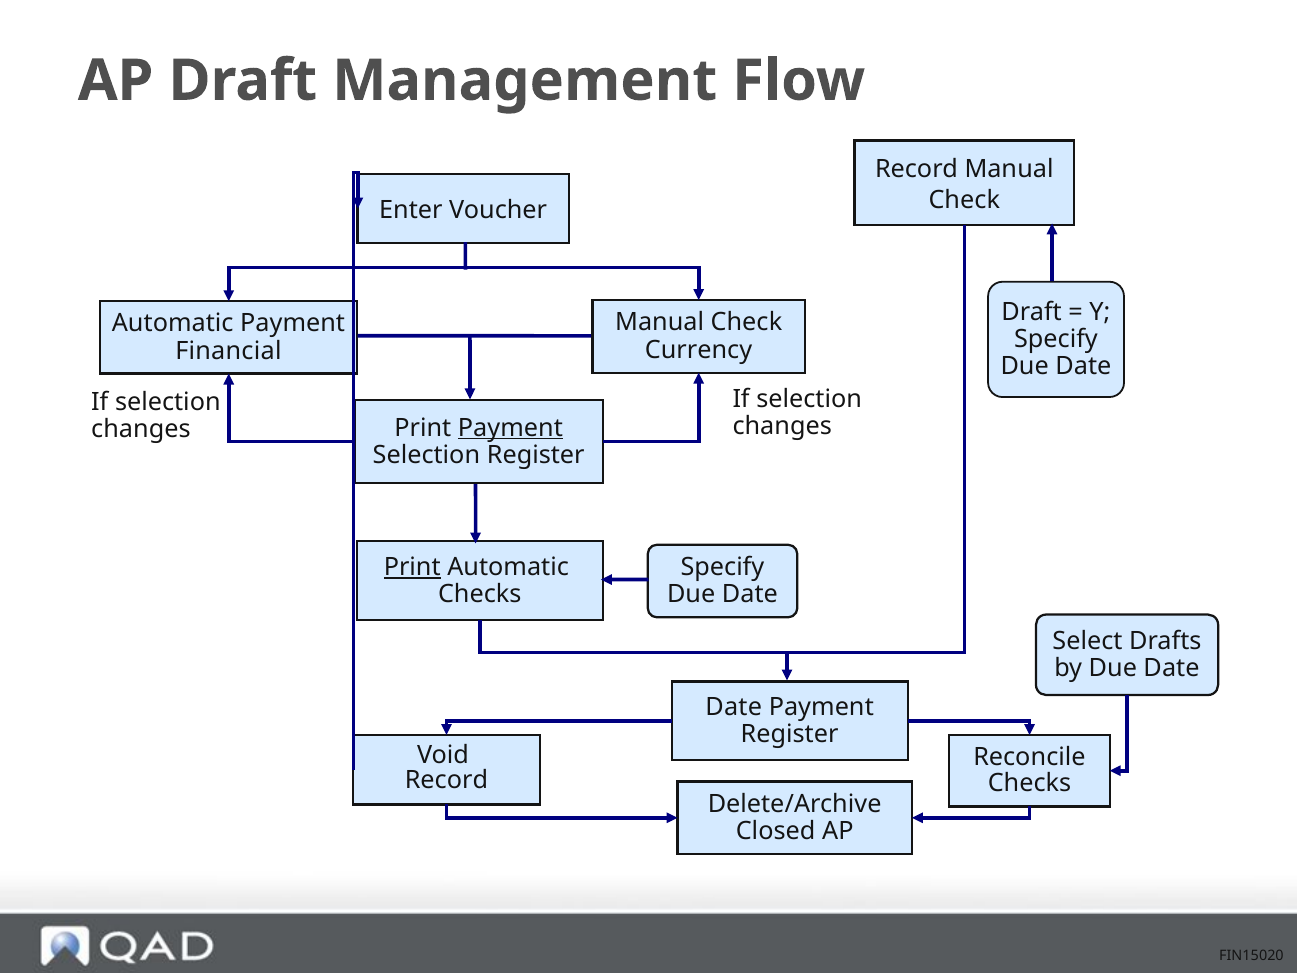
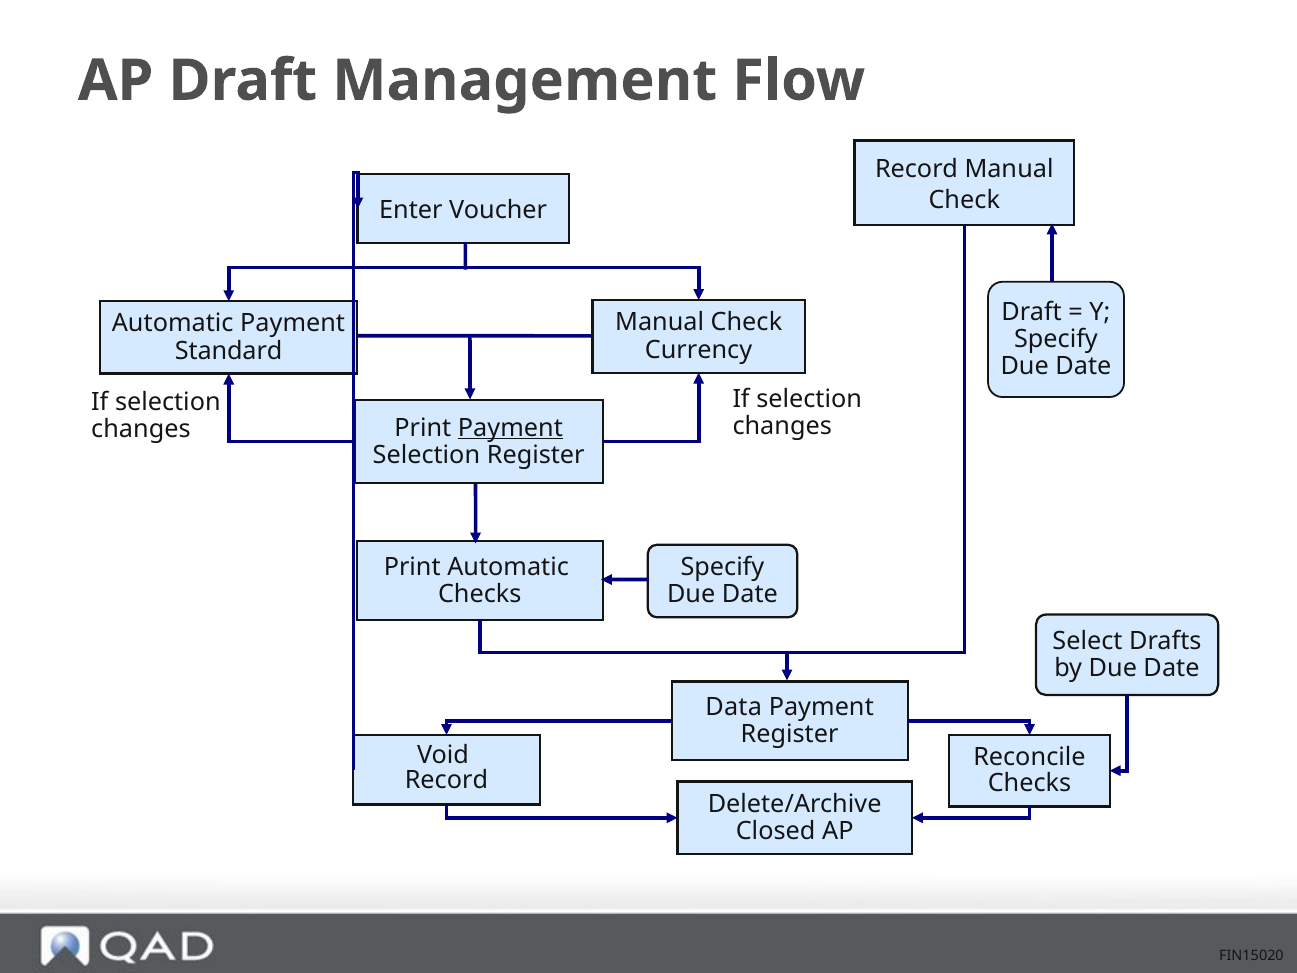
Financial: Financial -> Standard
Print at (412, 567) underline: present -> none
Date at (734, 707): Date -> Data
